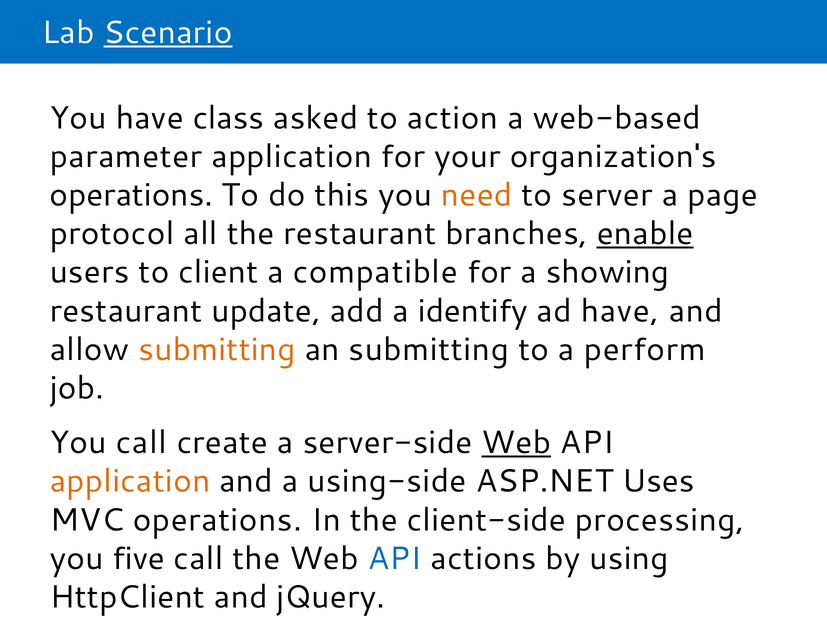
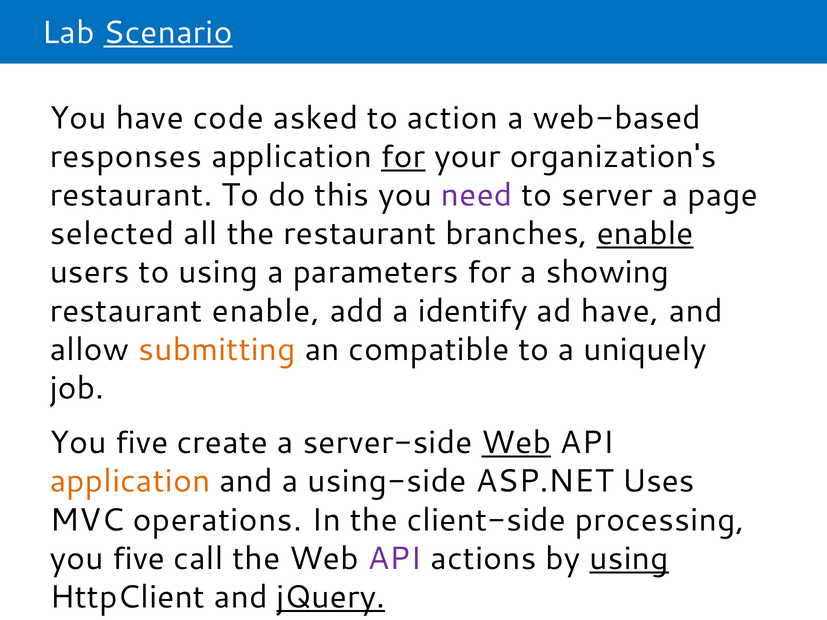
class: class -> code
parameter: parameter -> responses
for at (403, 157) underline: none -> present
operations at (131, 195): operations -> restaurant
need colour: orange -> purple
protocol: protocol -> selected
to client: client -> using
compatible: compatible -> parameters
restaurant update: update -> enable
an submitting: submitting -> compatible
perform: perform -> uniquely
call at (142, 443): call -> five
API at (395, 559) colour: blue -> purple
using at (629, 559) underline: none -> present
jQuery underline: none -> present
